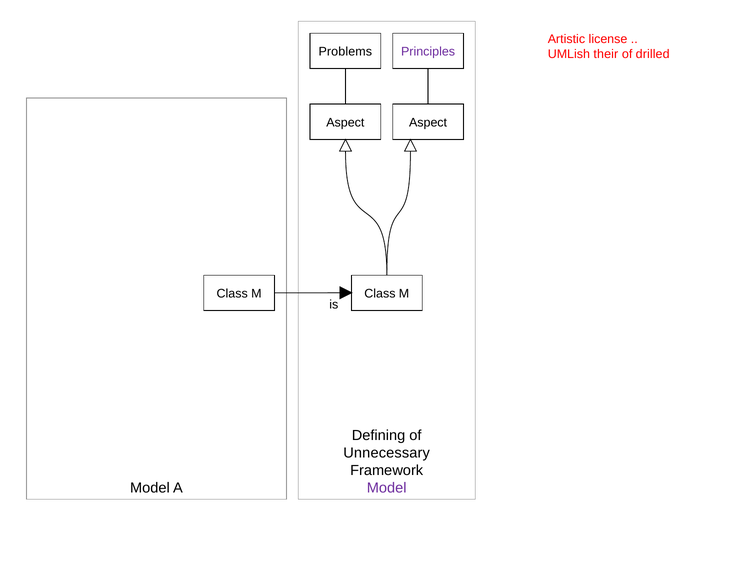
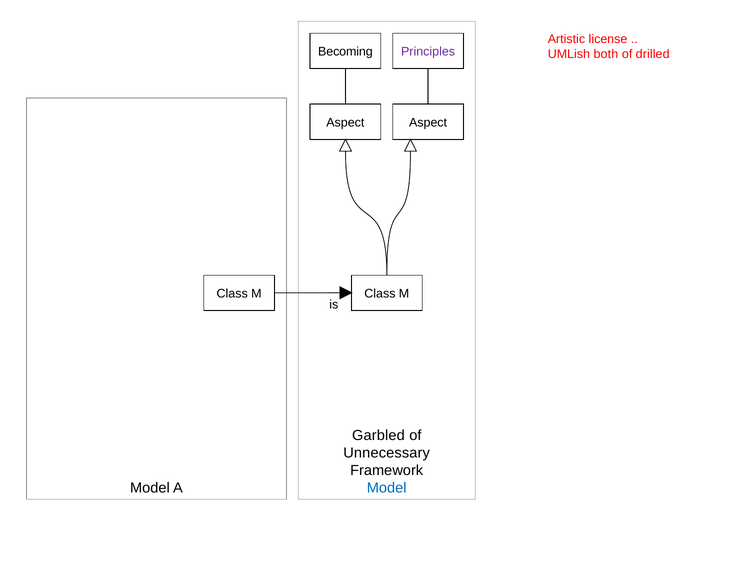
Problems: Problems -> Becoming
their: their -> both
Defining: Defining -> Garbled
Model at (387, 488) colour: purple -> blue
